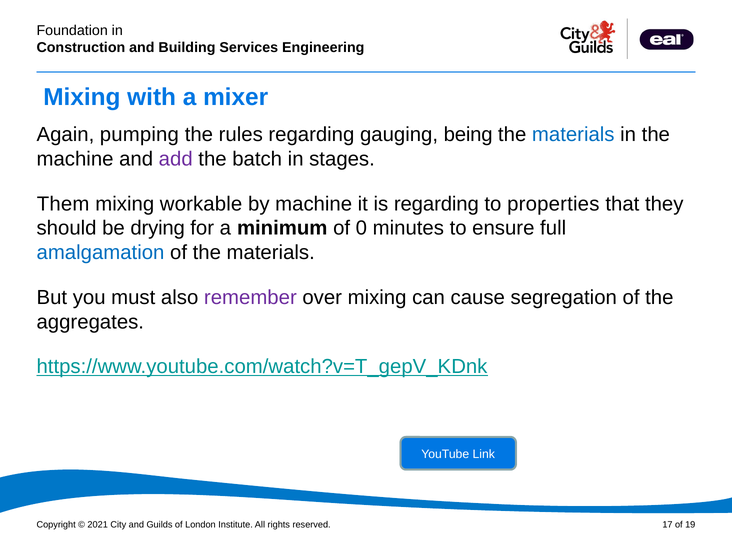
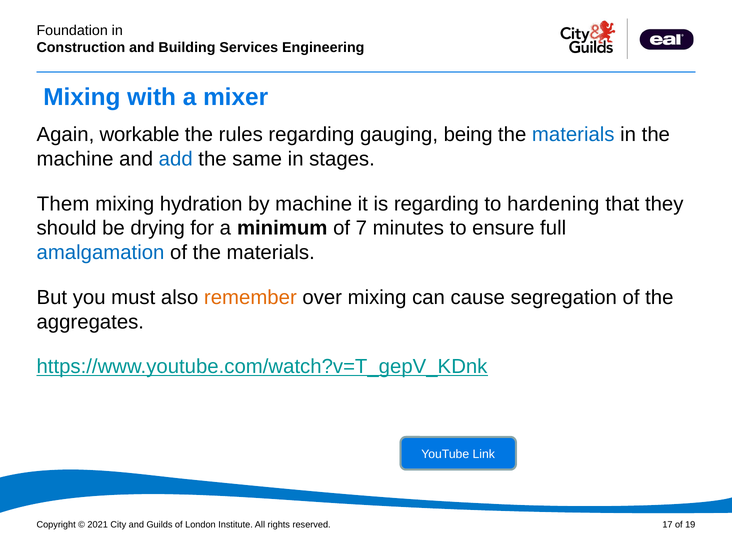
pumping: pumping -> workable
add colour: purple -> blue
batch: batch -> same
workable: workable -> hydration
properties: properties -> hardening
0: 0 -> 7
remember colour: purple -> orange
